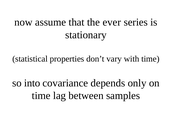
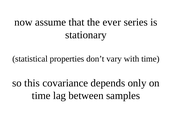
into: into -> this
